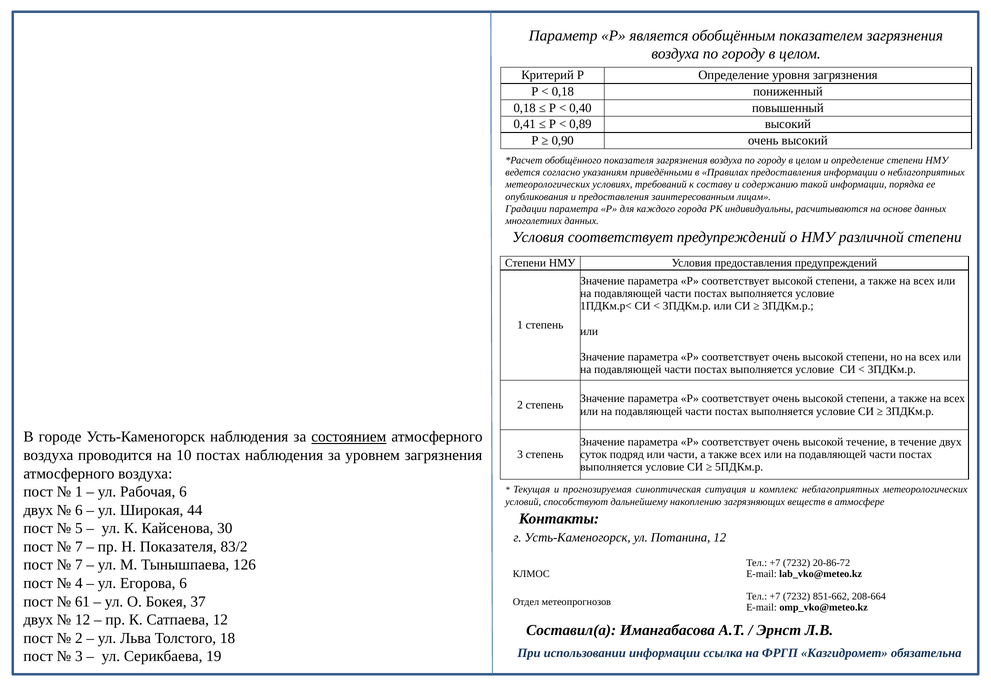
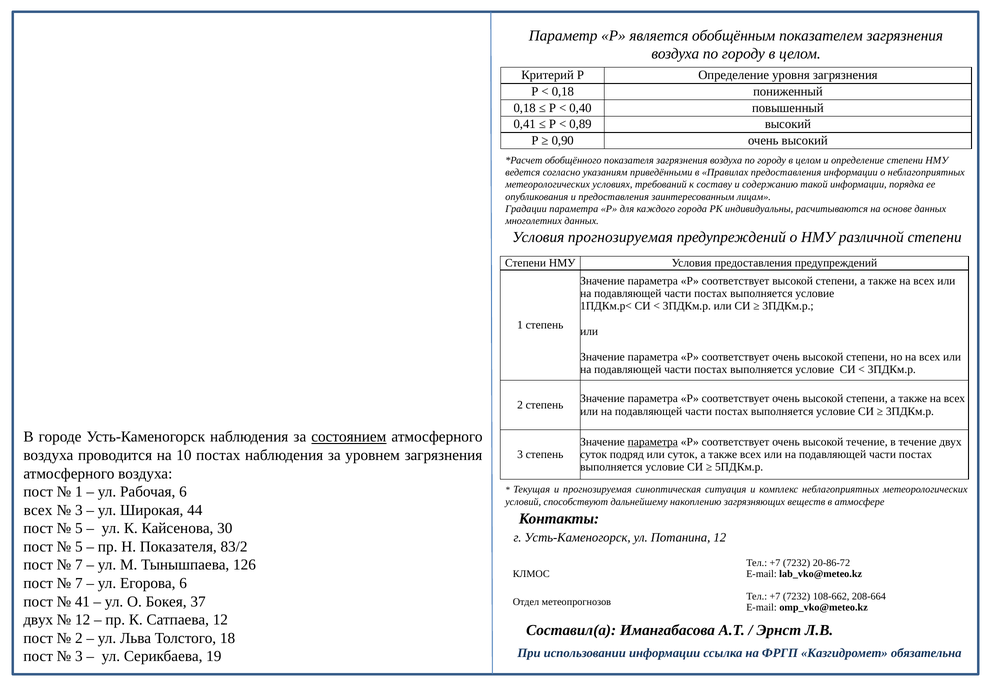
Условия соответствует: соответствует -> прогнозируемая
параметра at (653, 442) underline: none -> present
или части: части -> суток
двух at (38, 510): двух -> всех
6 at (79, 510): 6 -> 3
7 at (79, 547): 7 -> 5
4 at (79, 583): 4 -> 7
851-662: 851-662 -> 108-662
61: 61 -> 41
